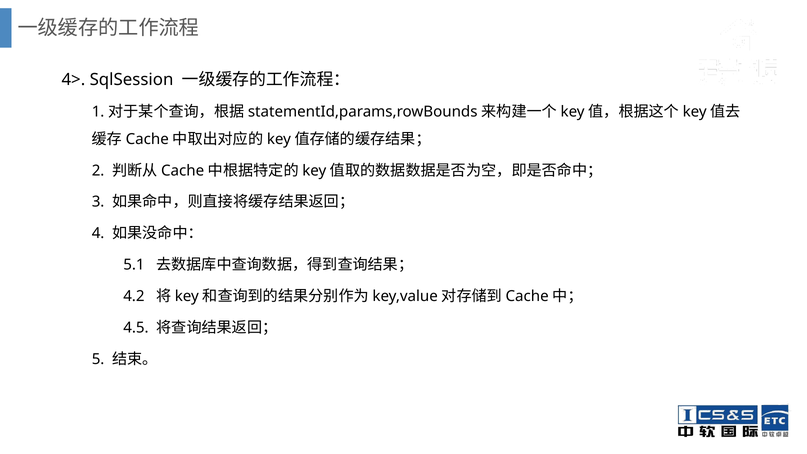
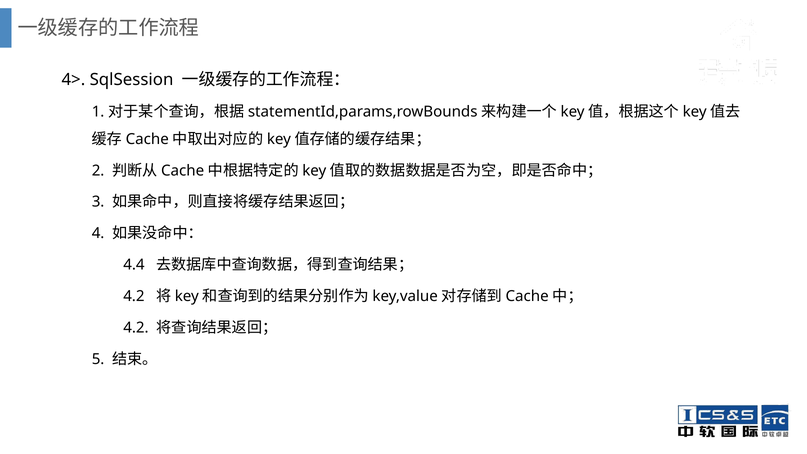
5.1: 5.1 -> 4.4
4.5 at (136, 328): 4.5 -> 4.2
